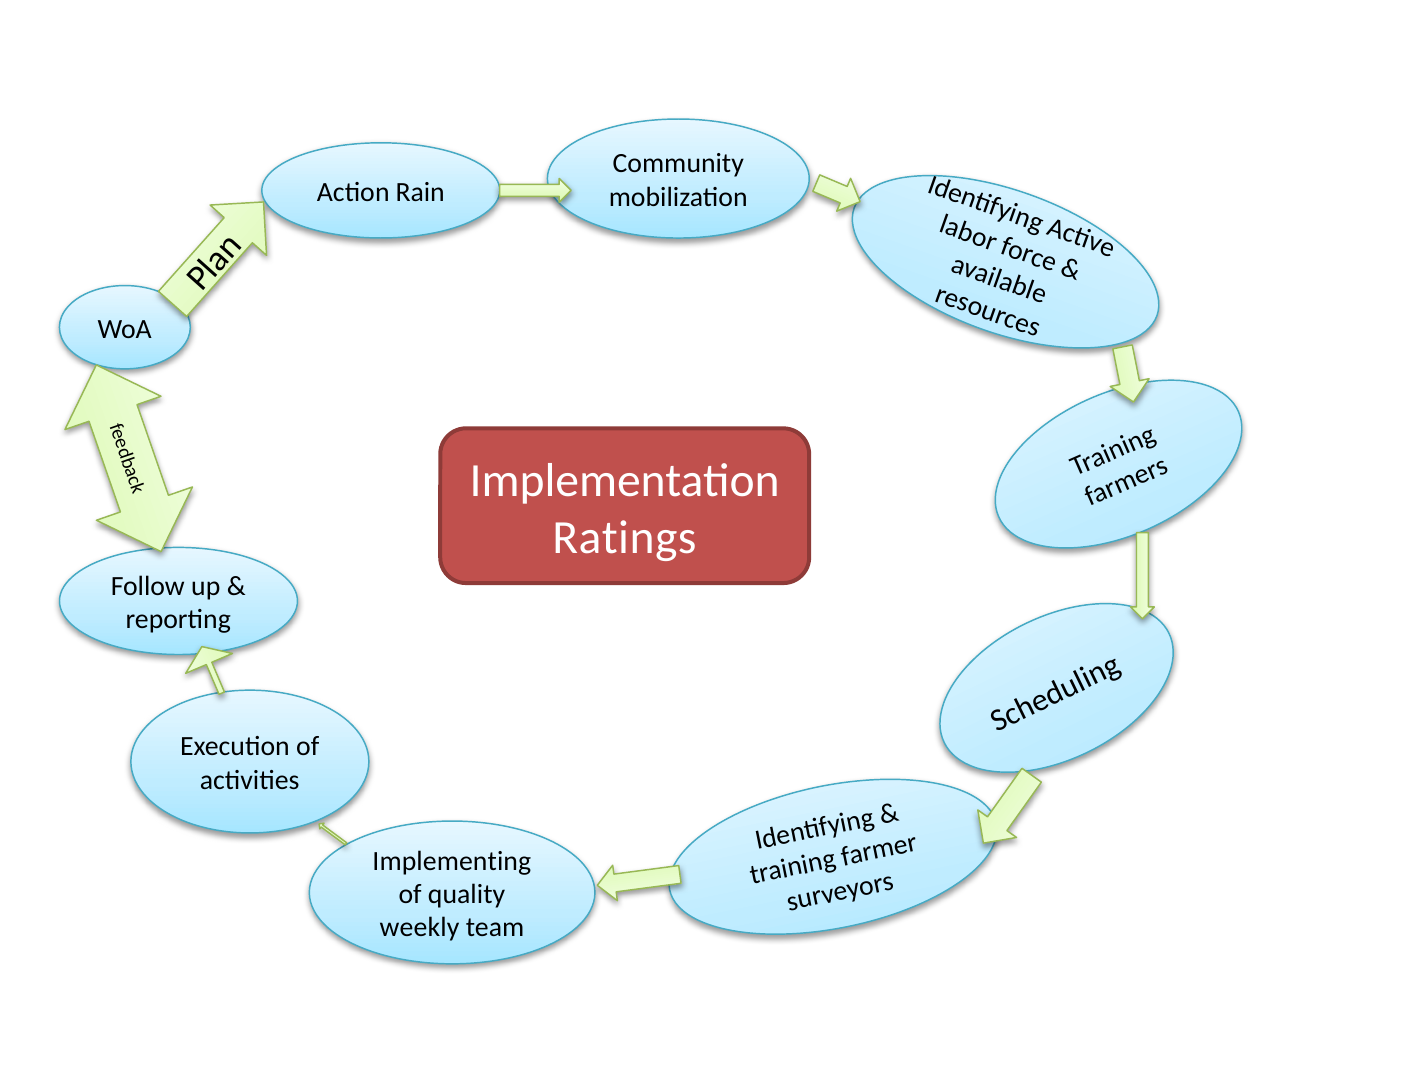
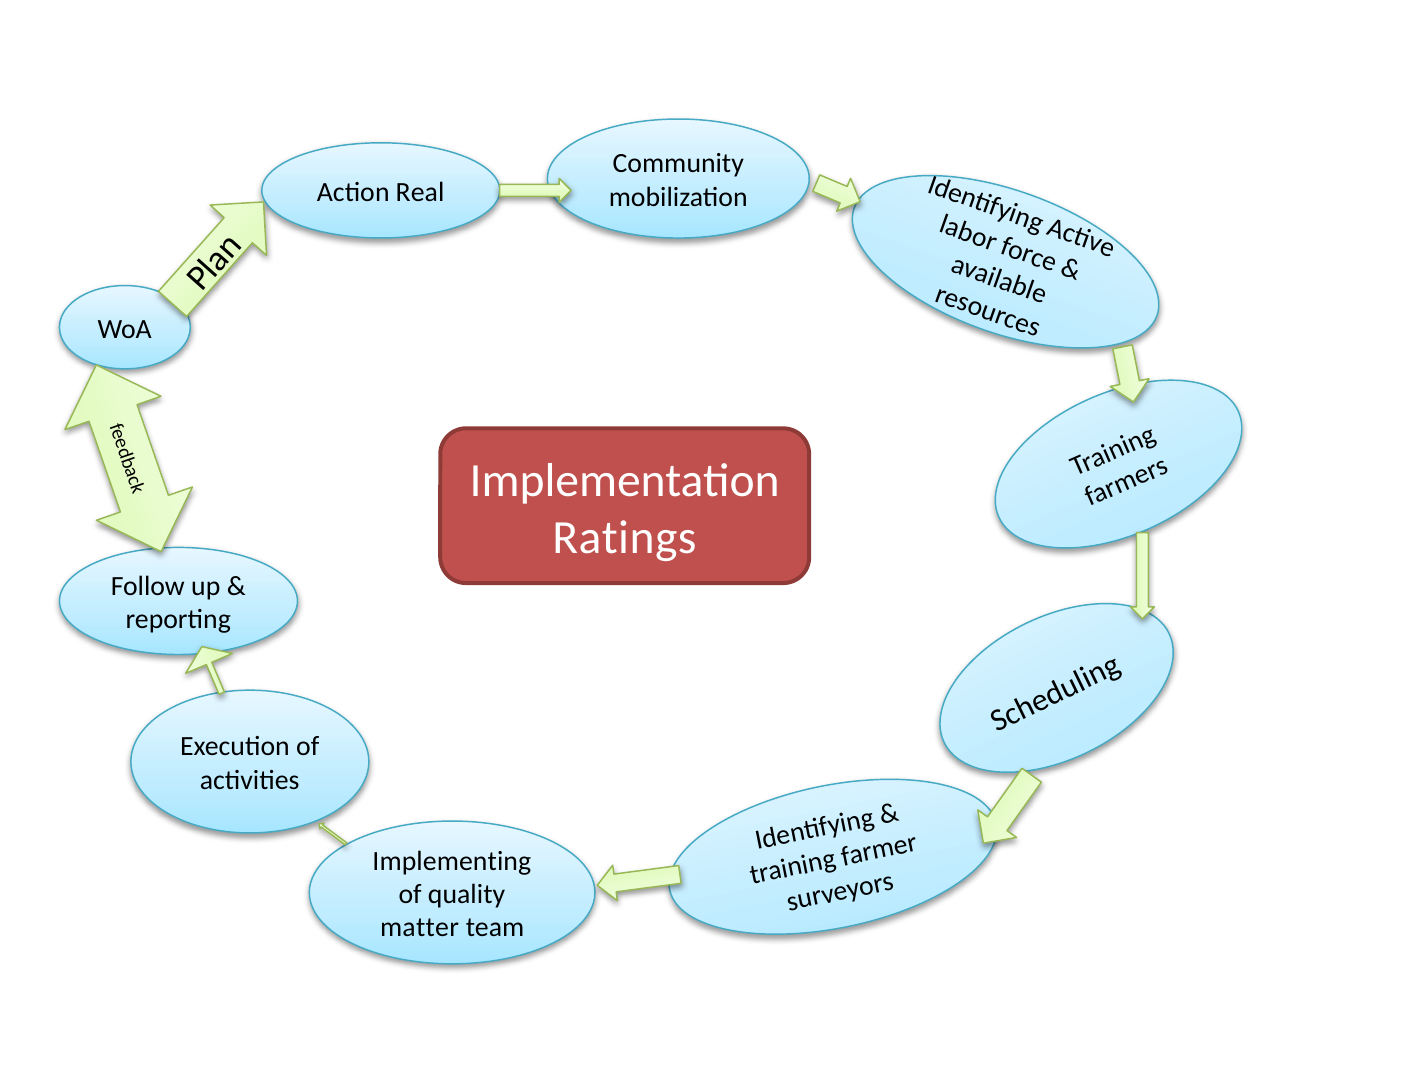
Rain: Rain -> Real
weekly: weekly -> matter
